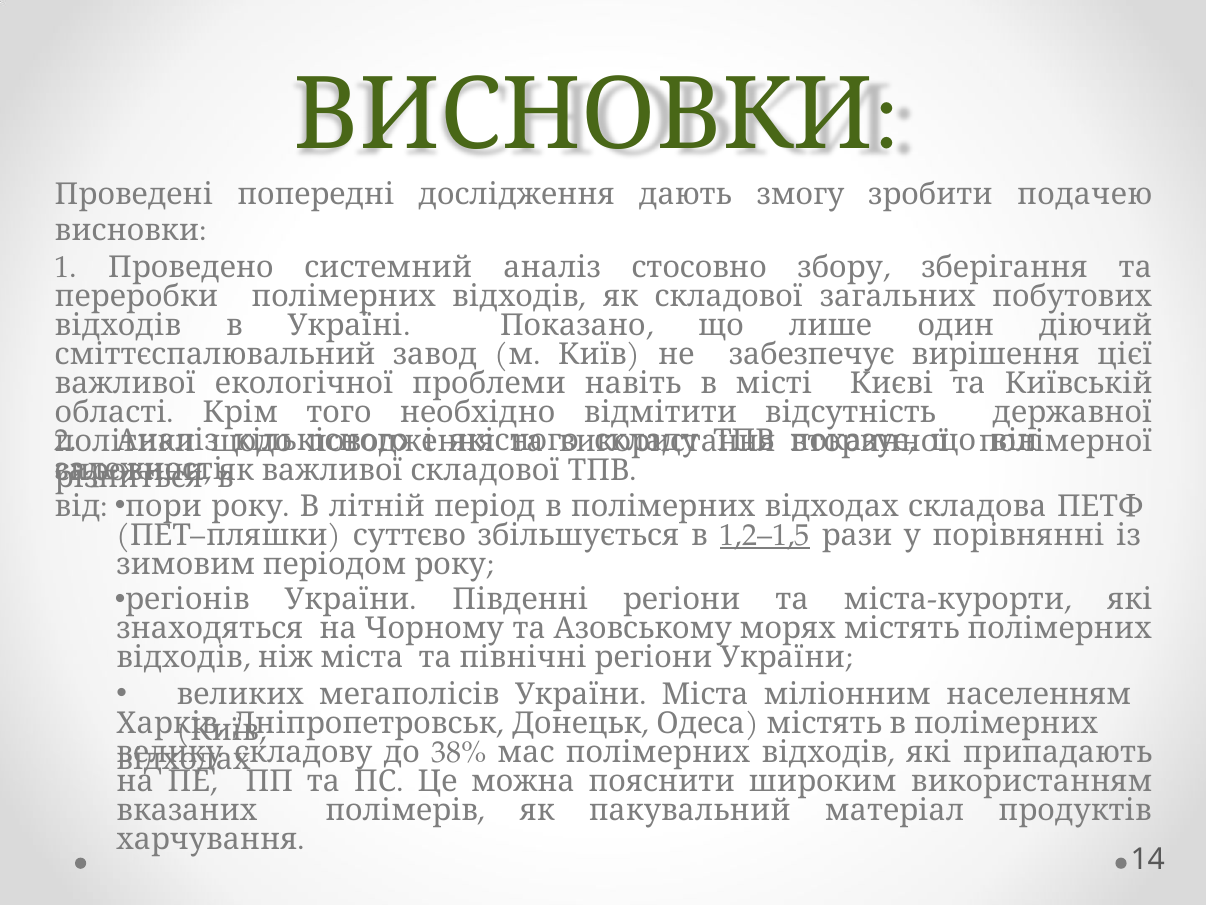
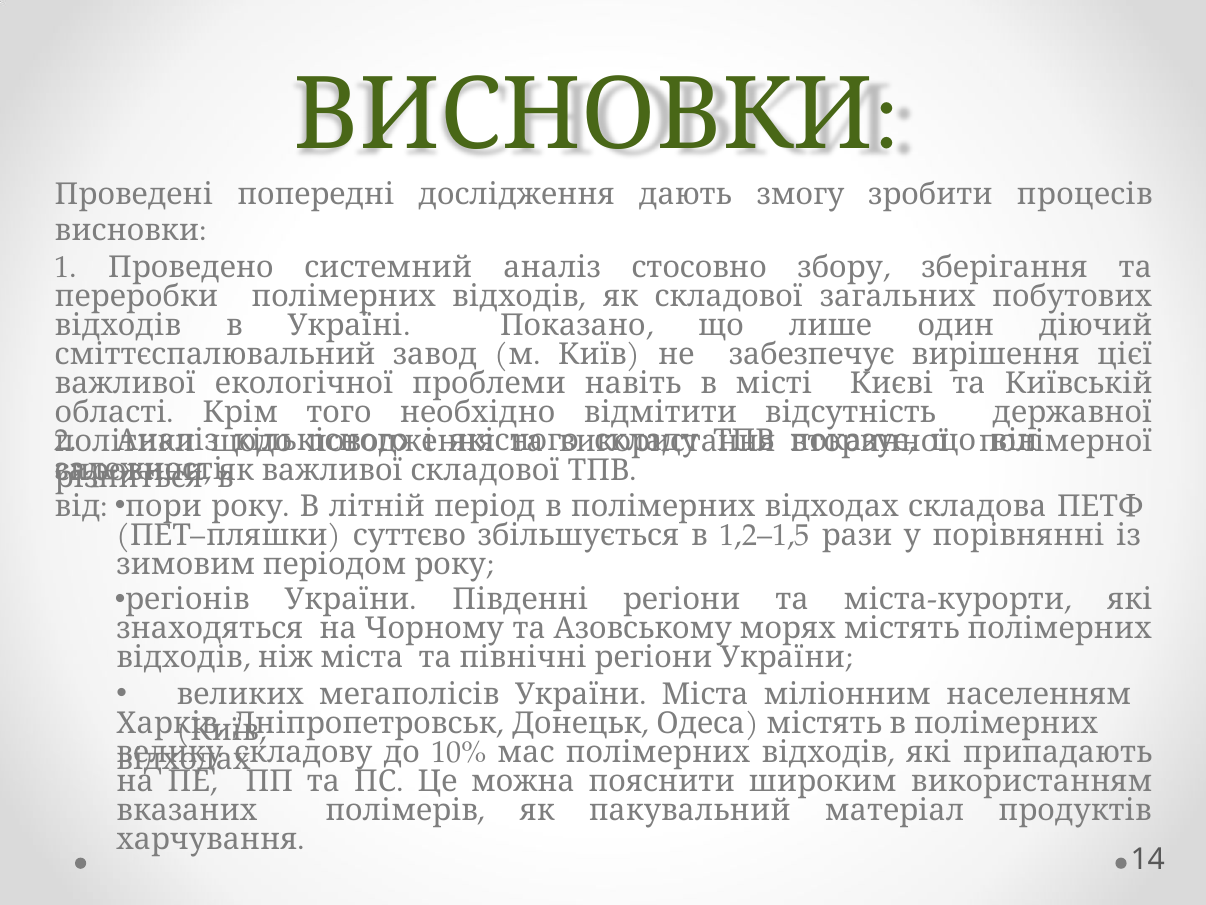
подачею: подачею -> процесів
1,2–1,5 underline: present -> none
38%: 38% -> 10%
